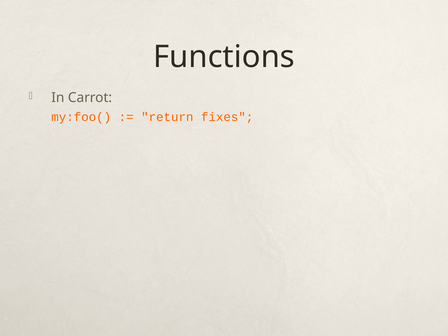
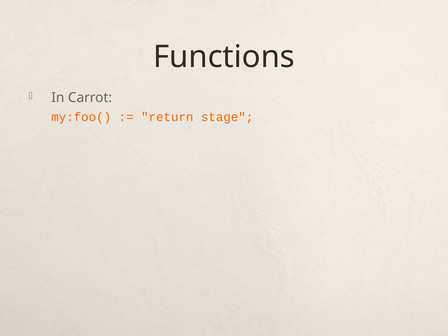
fixes: fixes -> stage
